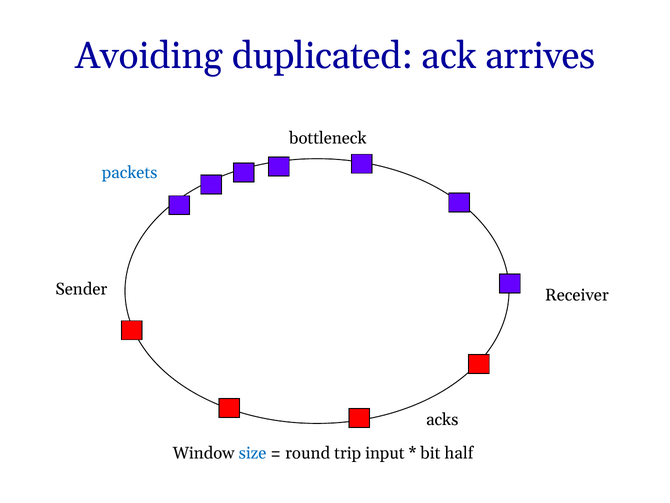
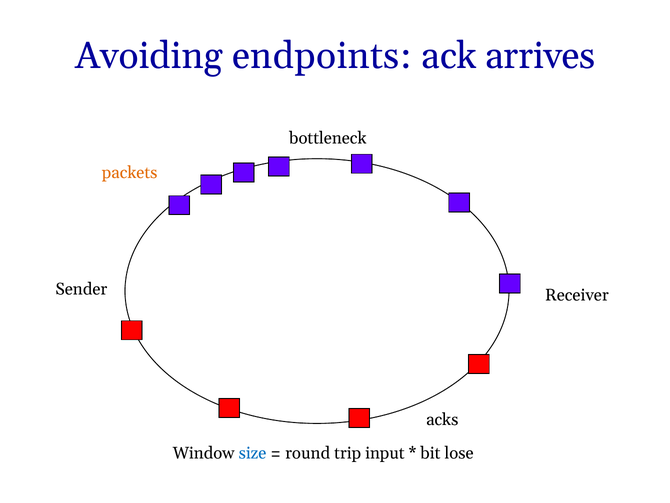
duplicated: duplicated -> endpoints
packets colour: blue -> orange
half: half -> lose
